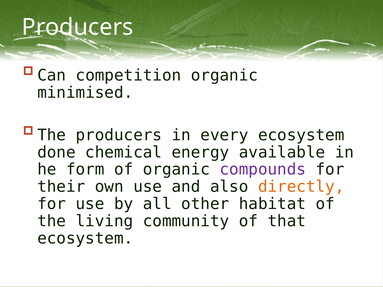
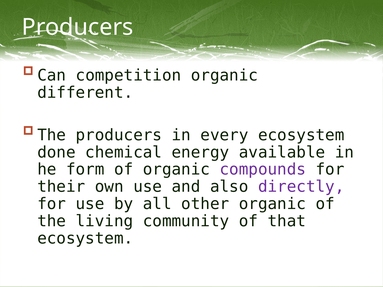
minimised: minimised -> different
directly colour: orange -> purple
other habitat: habitat -> organic
